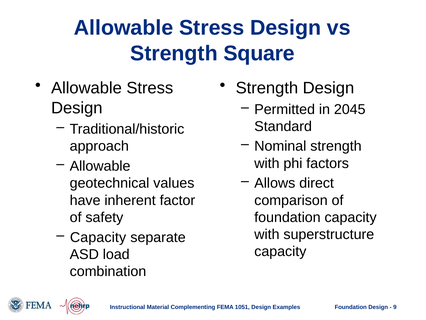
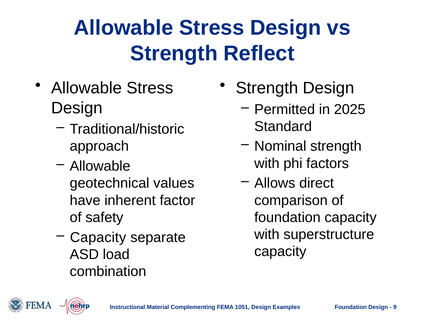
Square: Square -> Reflect
2045: 2045 -> 2025
